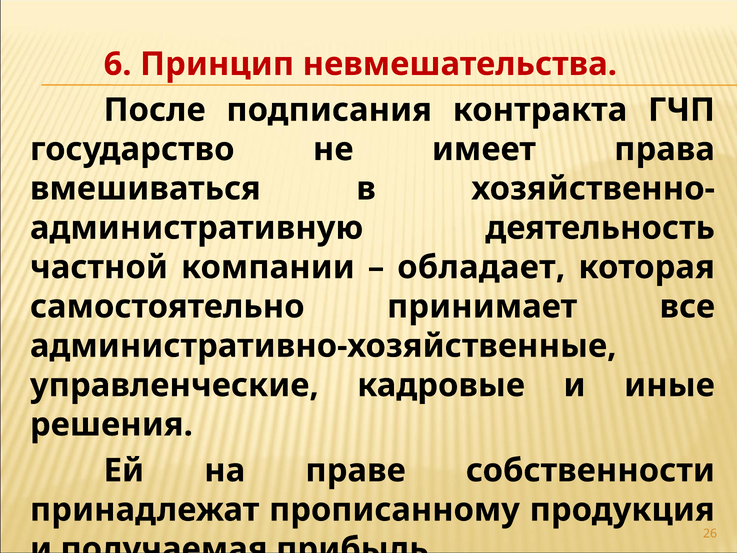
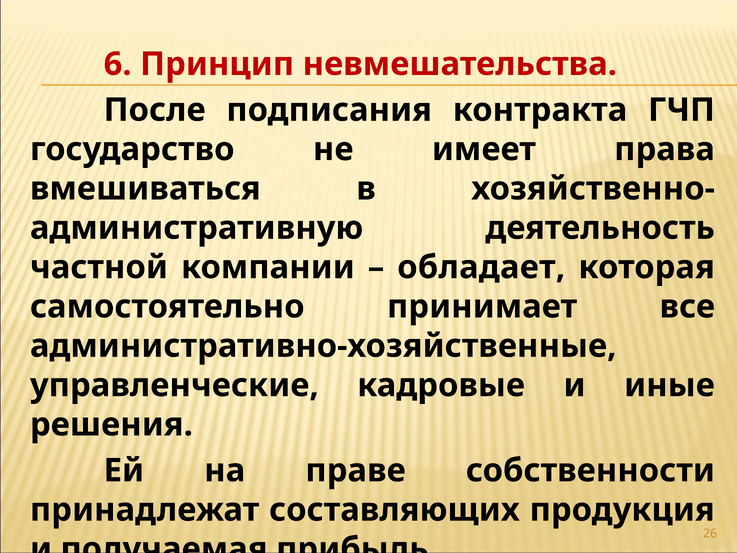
прописанному: прописанному -> составляющих
